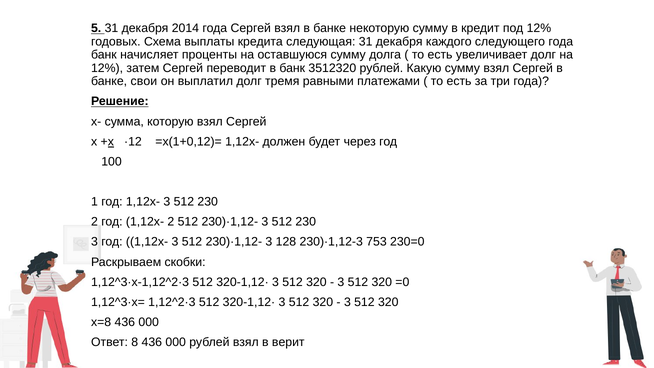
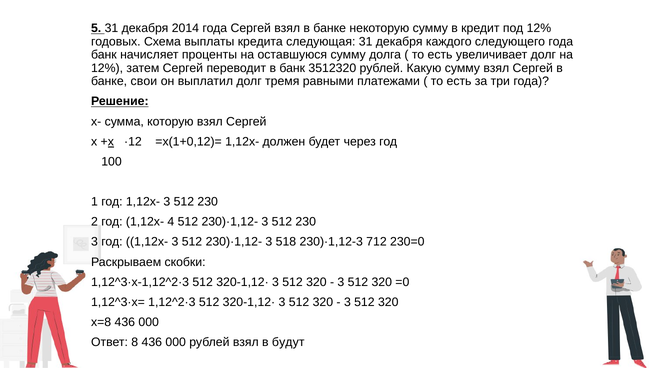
1,12х- 2: 2 -> 4
128: 128 -> 518
753: 753 -> 712
верит: верит -> будут
